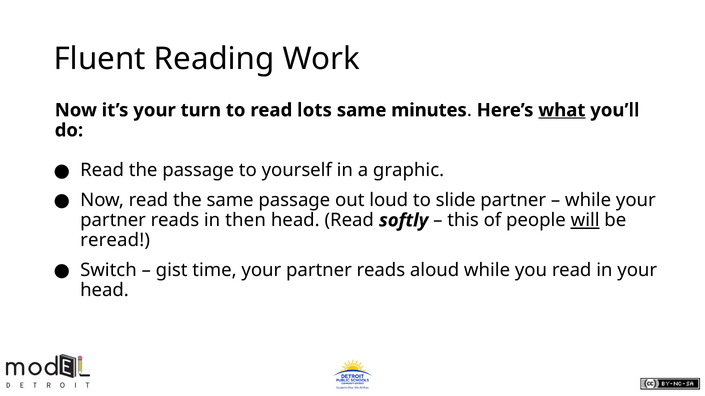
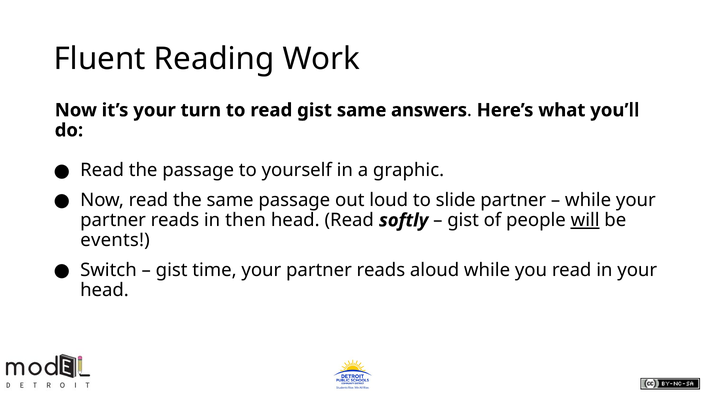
read lots: lots -> gist
minutes: minutes -> answers
what underline: present -> none
this at (463, 221): this -> gist
reread: reread -> events
